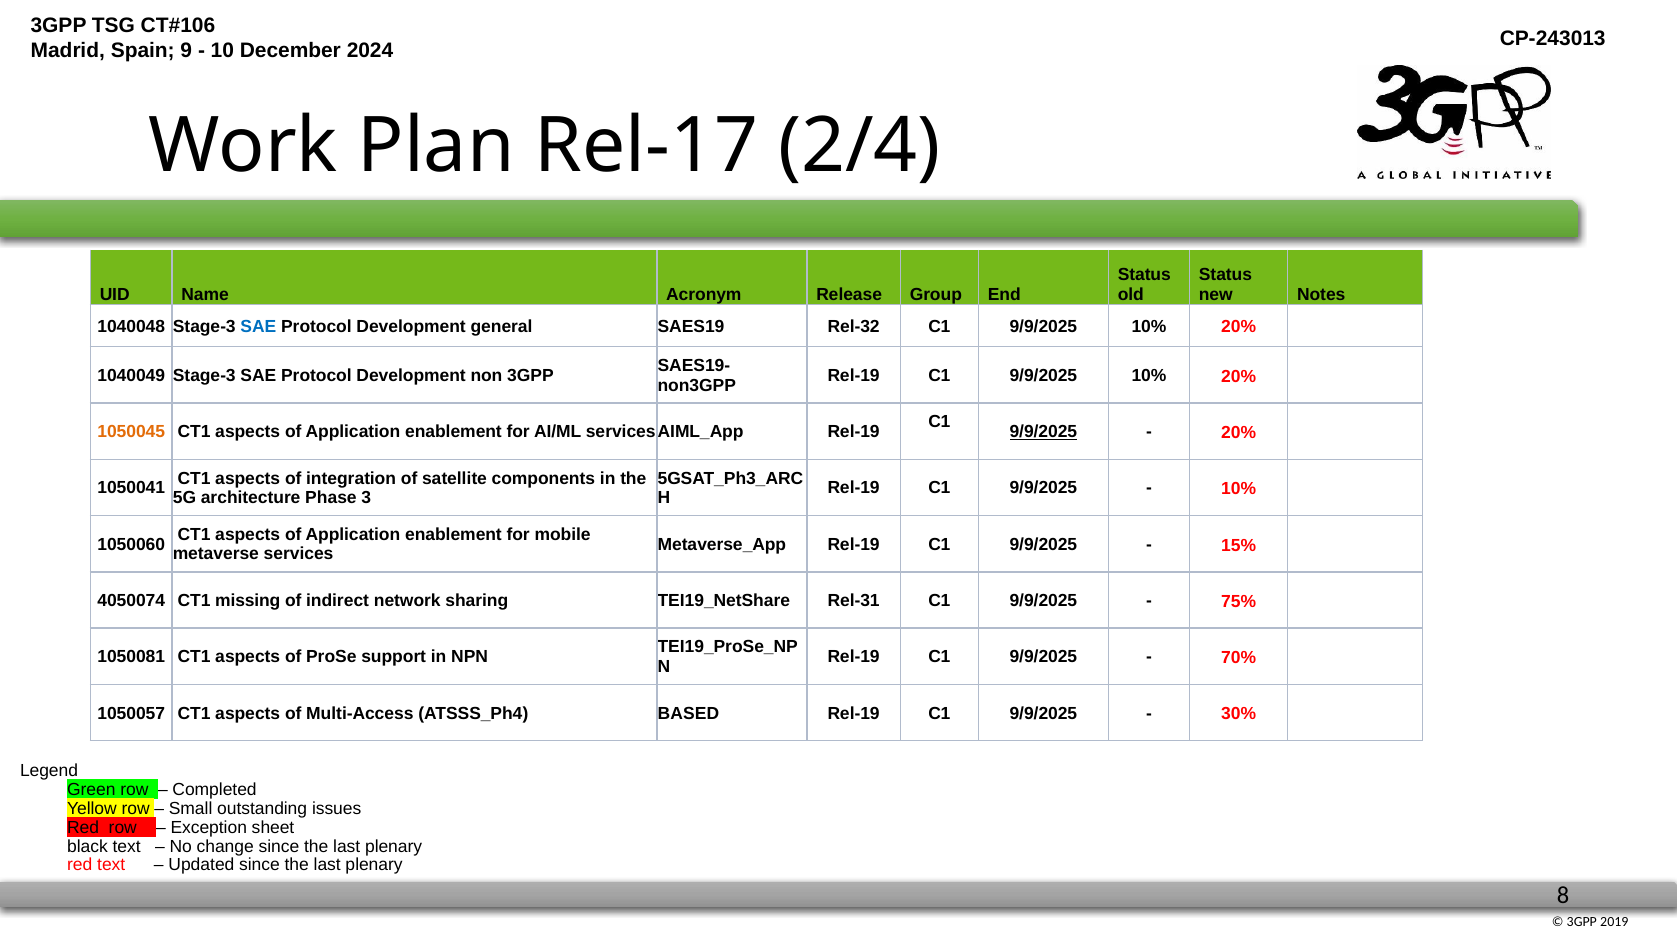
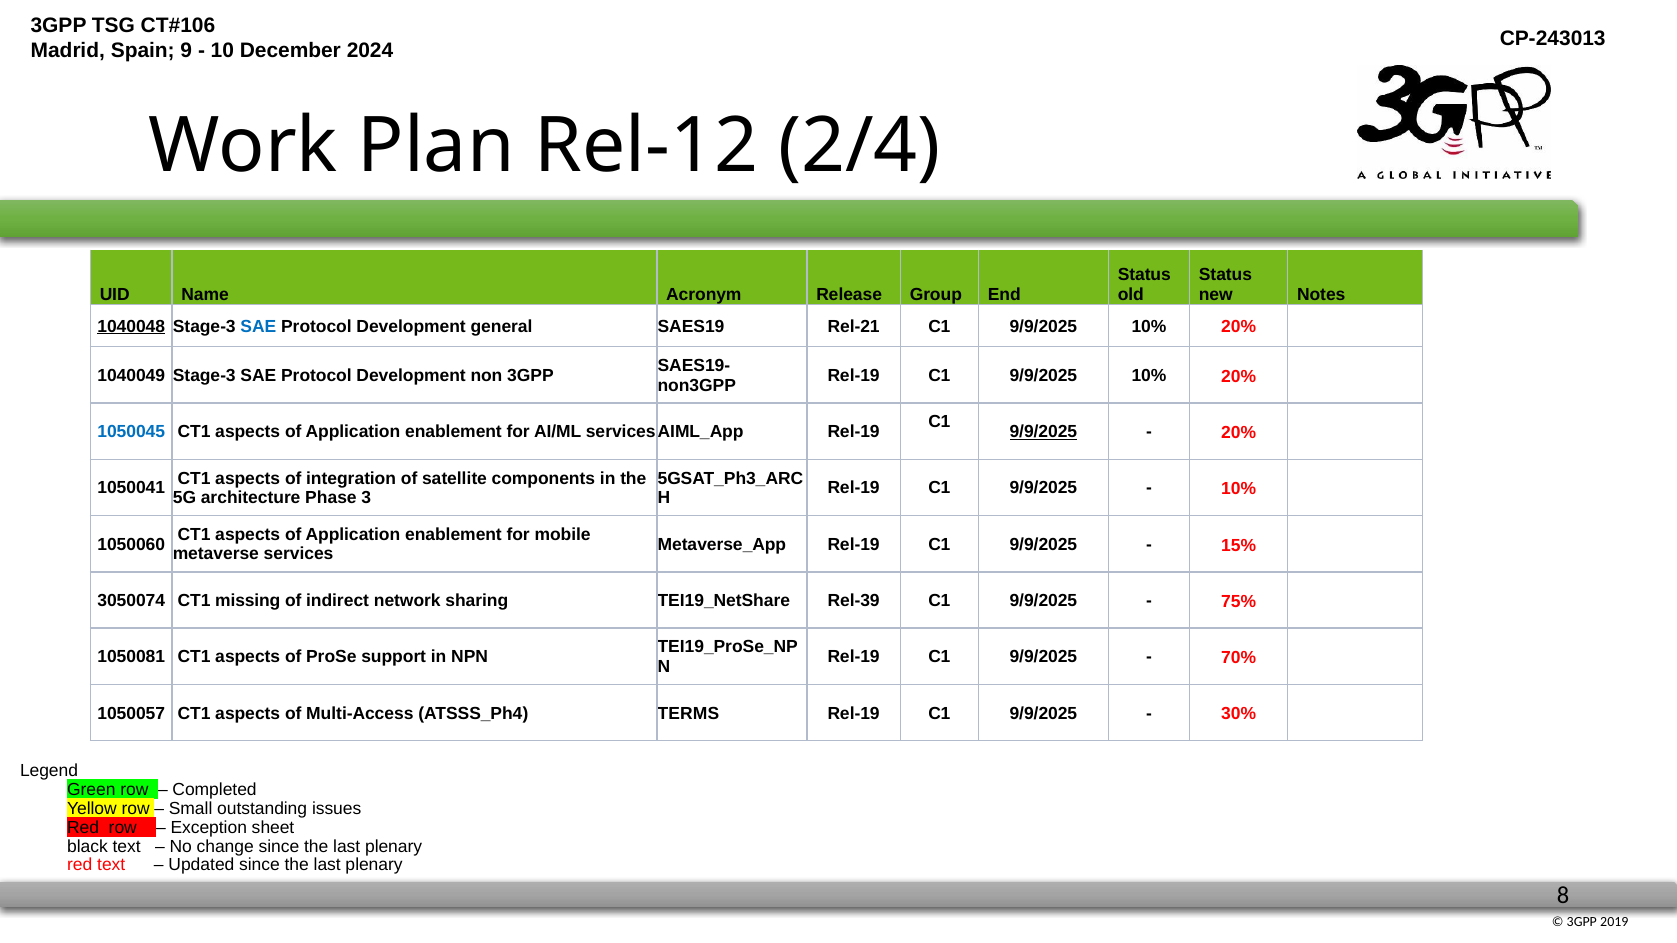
Rel-17: Rel-17 -> Rel-12
1040048 underline: none -> present
Rel-32: Rel-32 -> Rel-21
1050045 colour: orange -> blue
4050074: 4050074 -> 3050074
Rel-31: Rel-31 -> Rel-39
BASED: BASED -> TERMS
